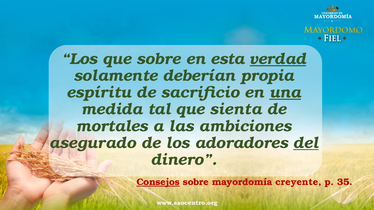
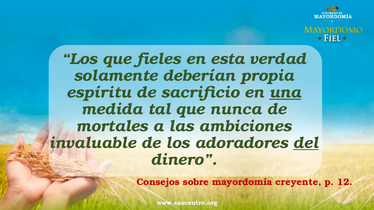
que sobre: sobre -> fieles
verdad underline: present -> none
sienta: sienta -> nunca
asegurado: asegurado -> invaluable
Consejos underline: present -> none
35: 35 -> 12
